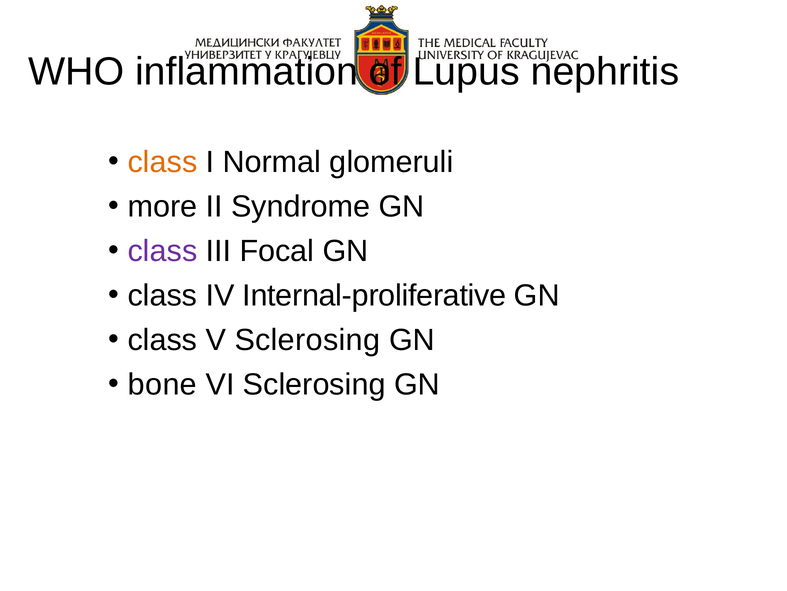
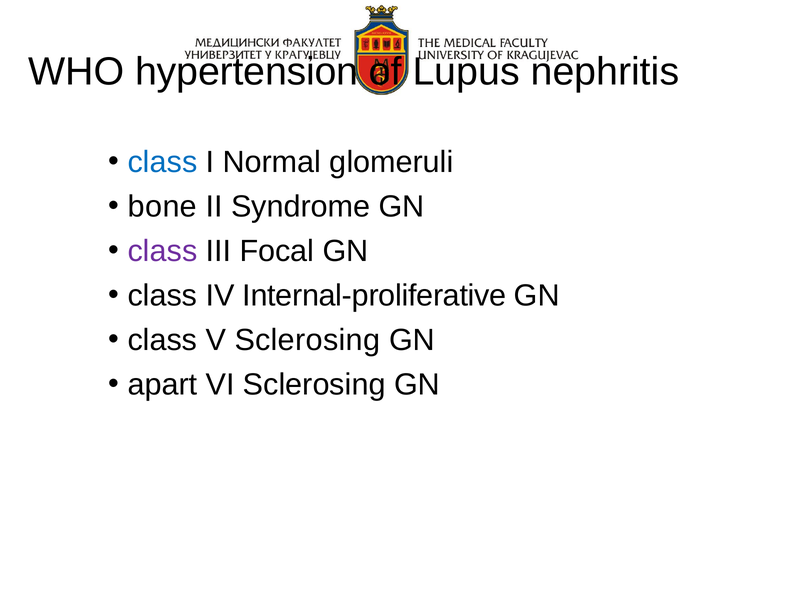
inflammation: inflammation -> hypertension
class at (163, 162) colour: orange -> blue
more: more -> bone
bone: bone -> apart
